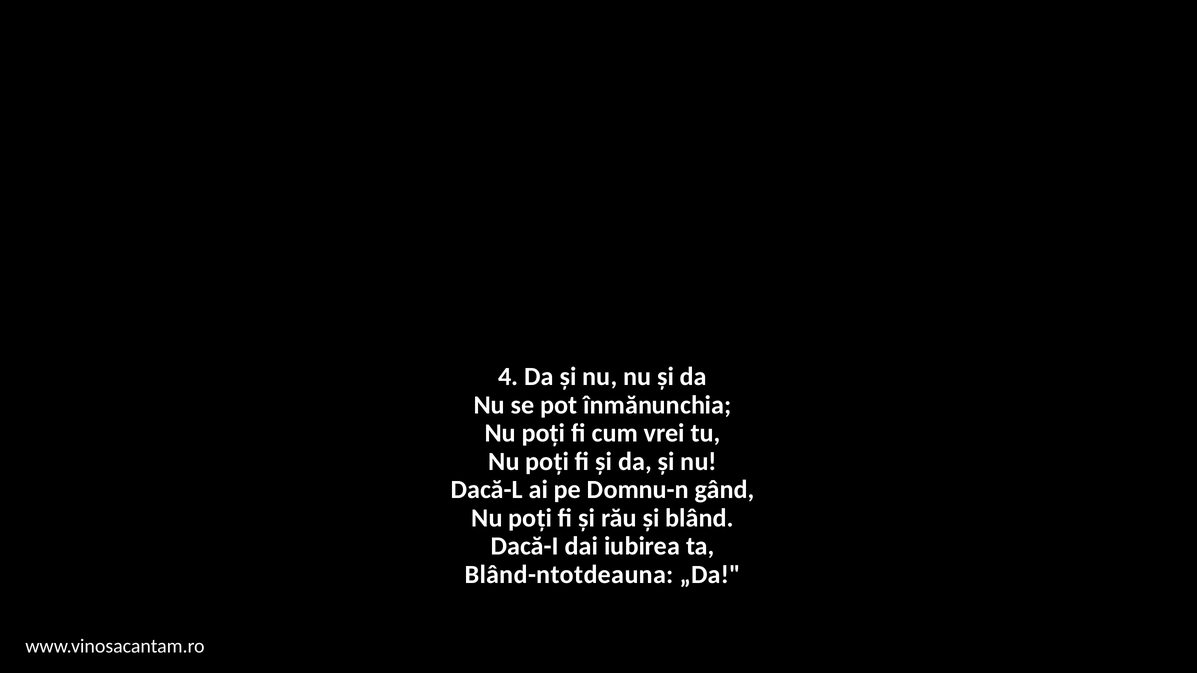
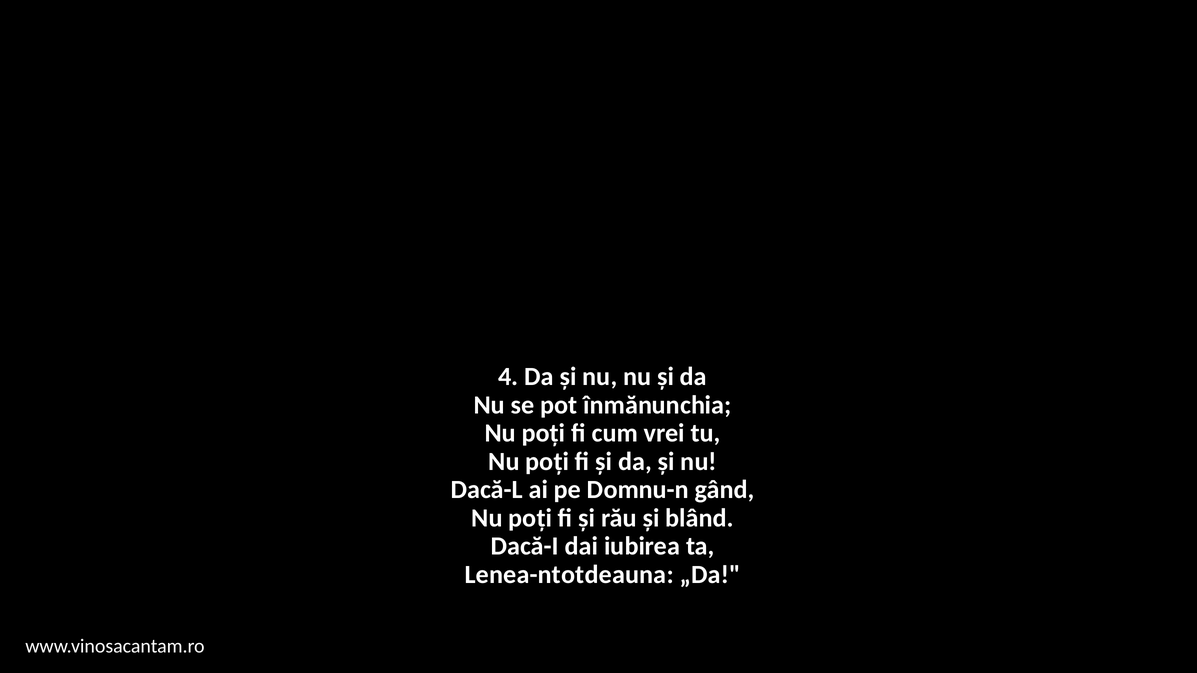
Blând-ntotdeauna: Blând-ntotdeauna -> Lenea-ntotdeauna
